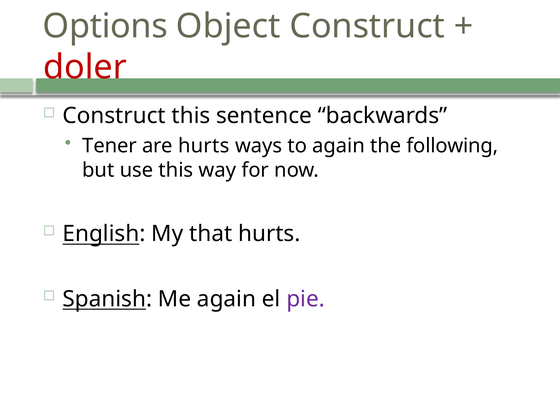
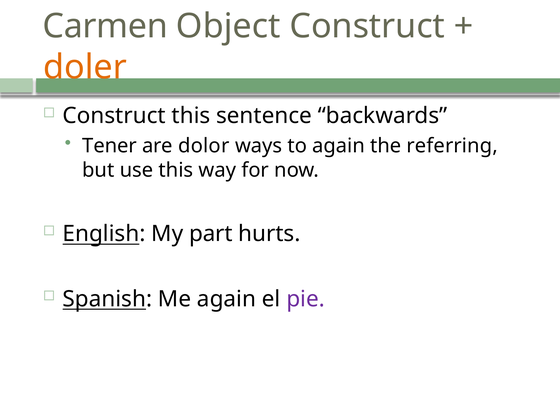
Options: Options -> Carmen
doler colour: red -> orange
are hurts: hurts -> dolor
following: following -> referring
that: that -> part
